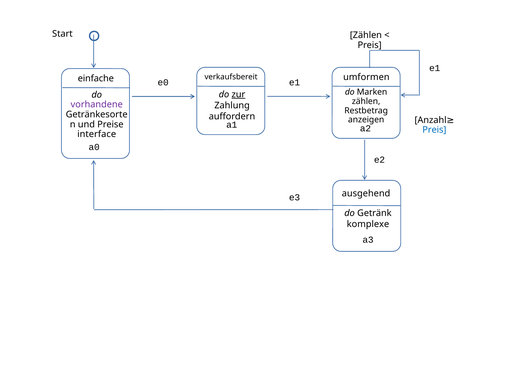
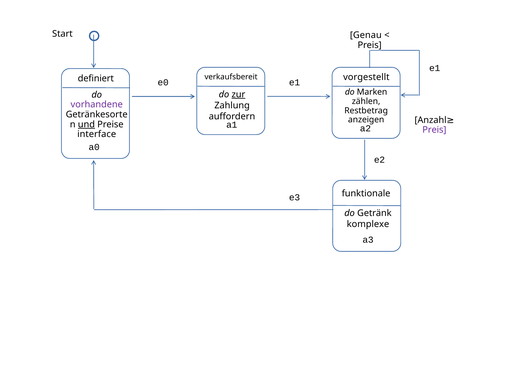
Zählen at (366, 35): Zählen -> Genau
umformen: umformen -> vorgestellt
einfache: einfache -> definiert
und underline: none -> present
Preis at (434, 130) colour: blue -> purple
ausgehend: ausgehend -> funktionale
